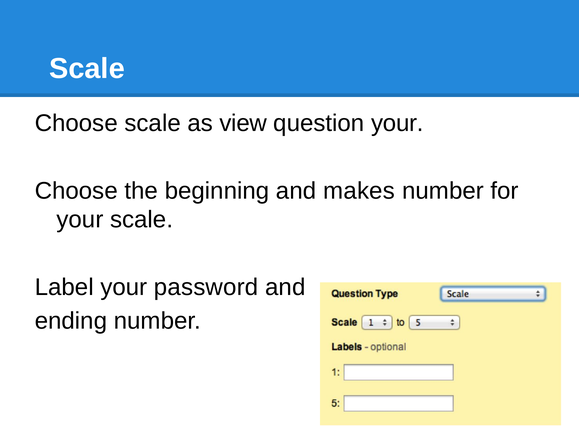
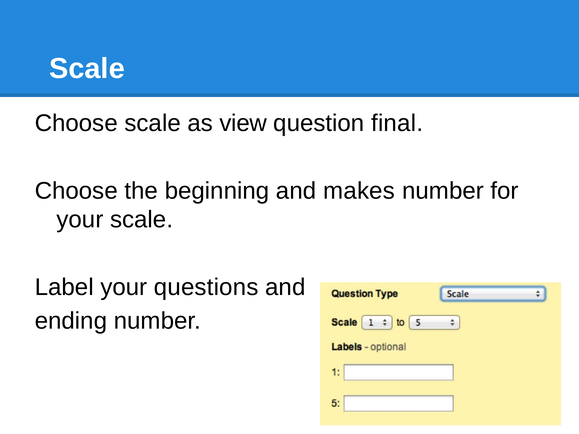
question your: your -> final
password: password -> questions
